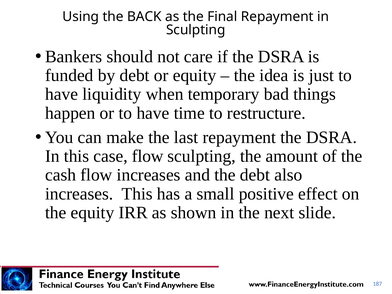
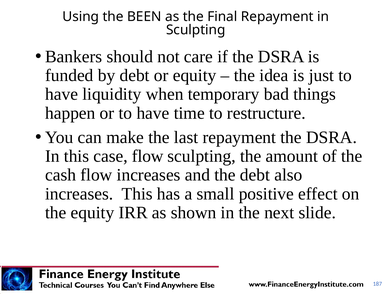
BACK: BACK -> BEEN
